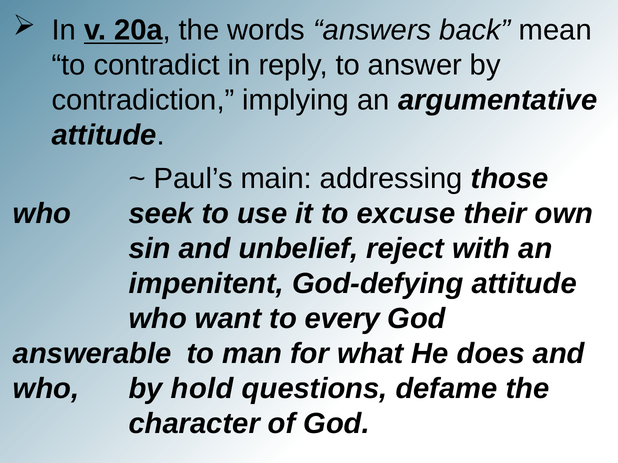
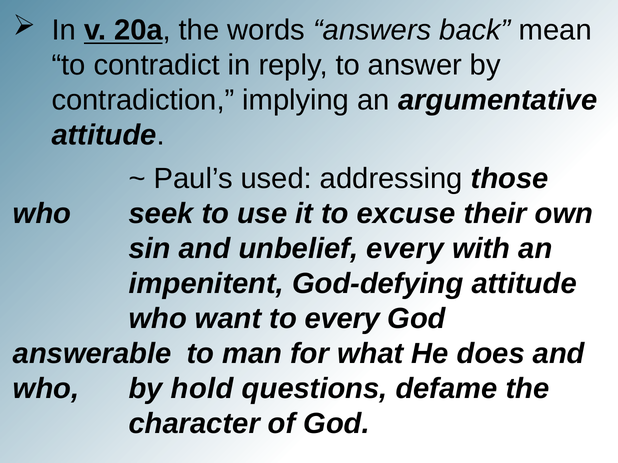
main: main -> used
unbelief reject: reject -> every
